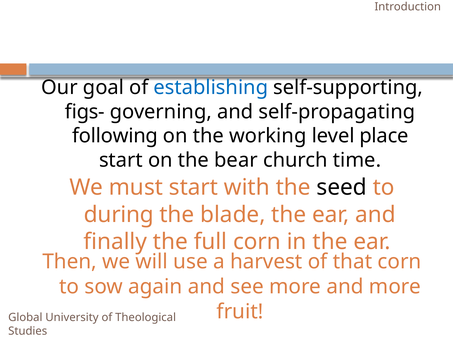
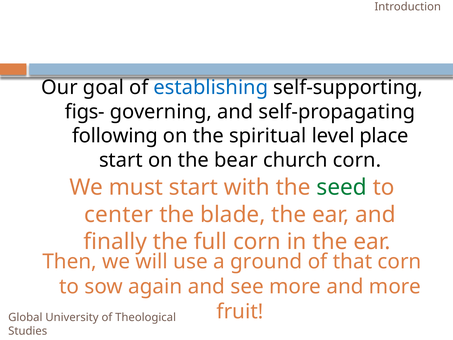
working: working -> spiritual
church time: time -> corn
seed colour: black -> green
during: during -> center
harvest: harvest -> ground
